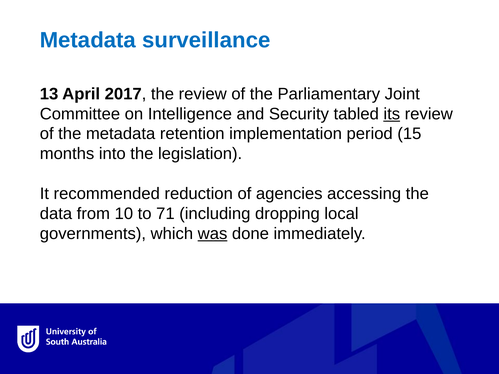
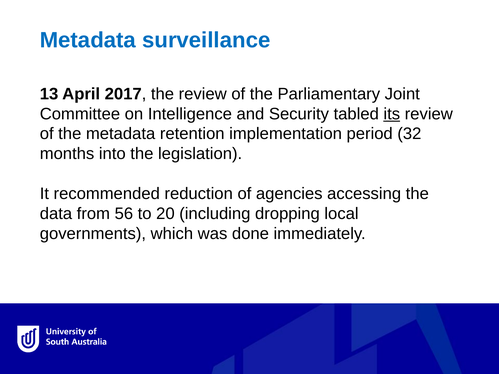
15: 15 -> 32
10: 10 -> 56
71: 71 -> 20
was underline: present -> none
